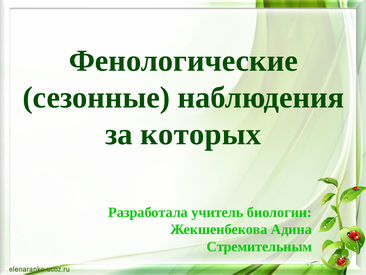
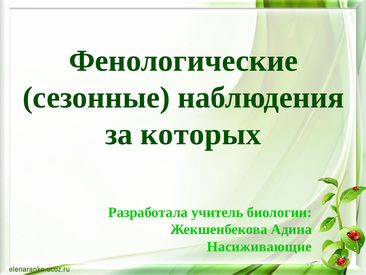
Стремительным: Стремительным -> Насиживающие
